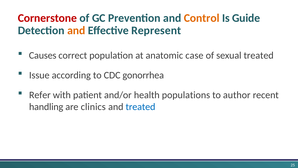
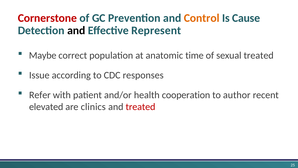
Guide: Guide -> Cause
and at (76, 30) colour: orange -> black
Causes: Causes -> Maybe
case: case -> time
gonorrhea: gonorrhea -> responses
populations: populations -> cooperation
handling: handling -> elevated
treated at (140, 107) colour: blue -> red
